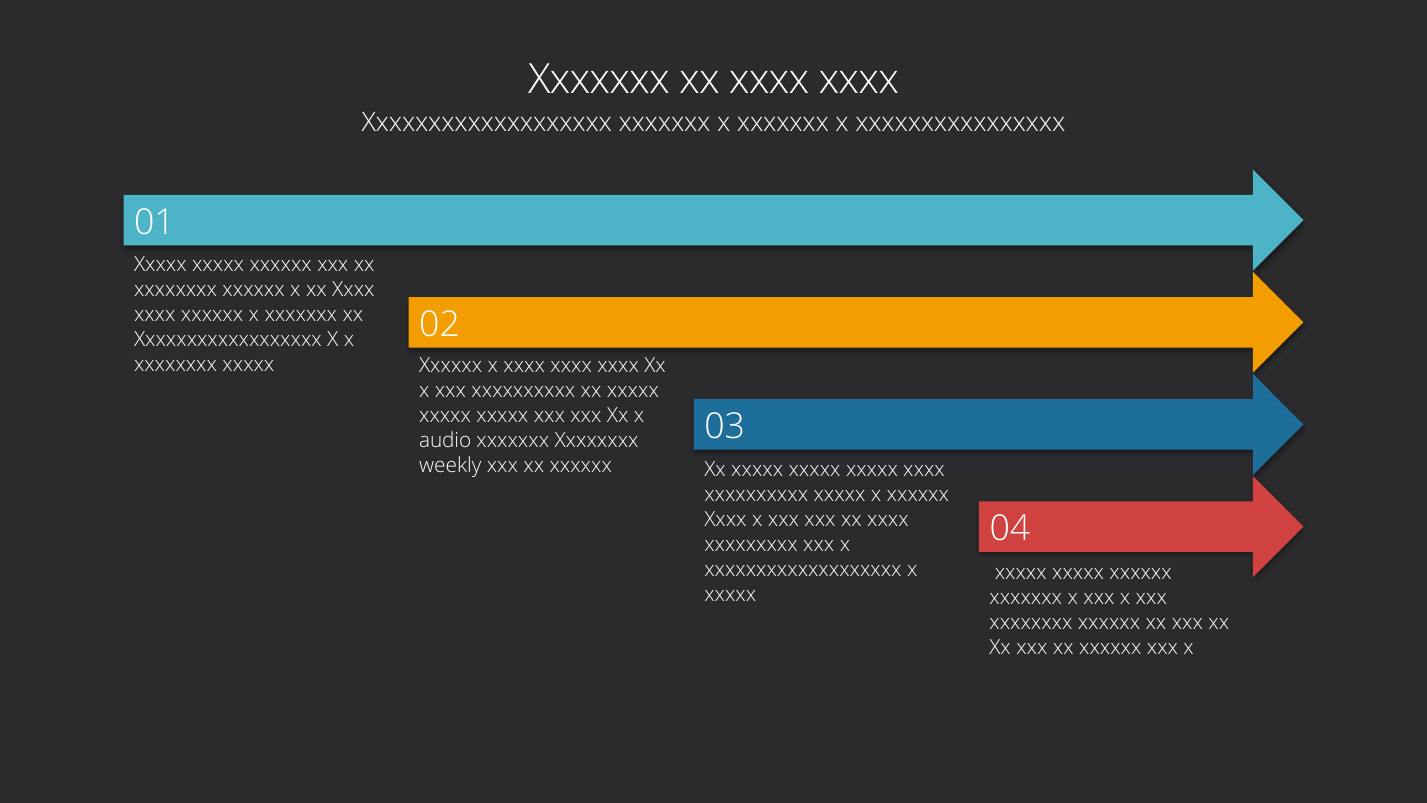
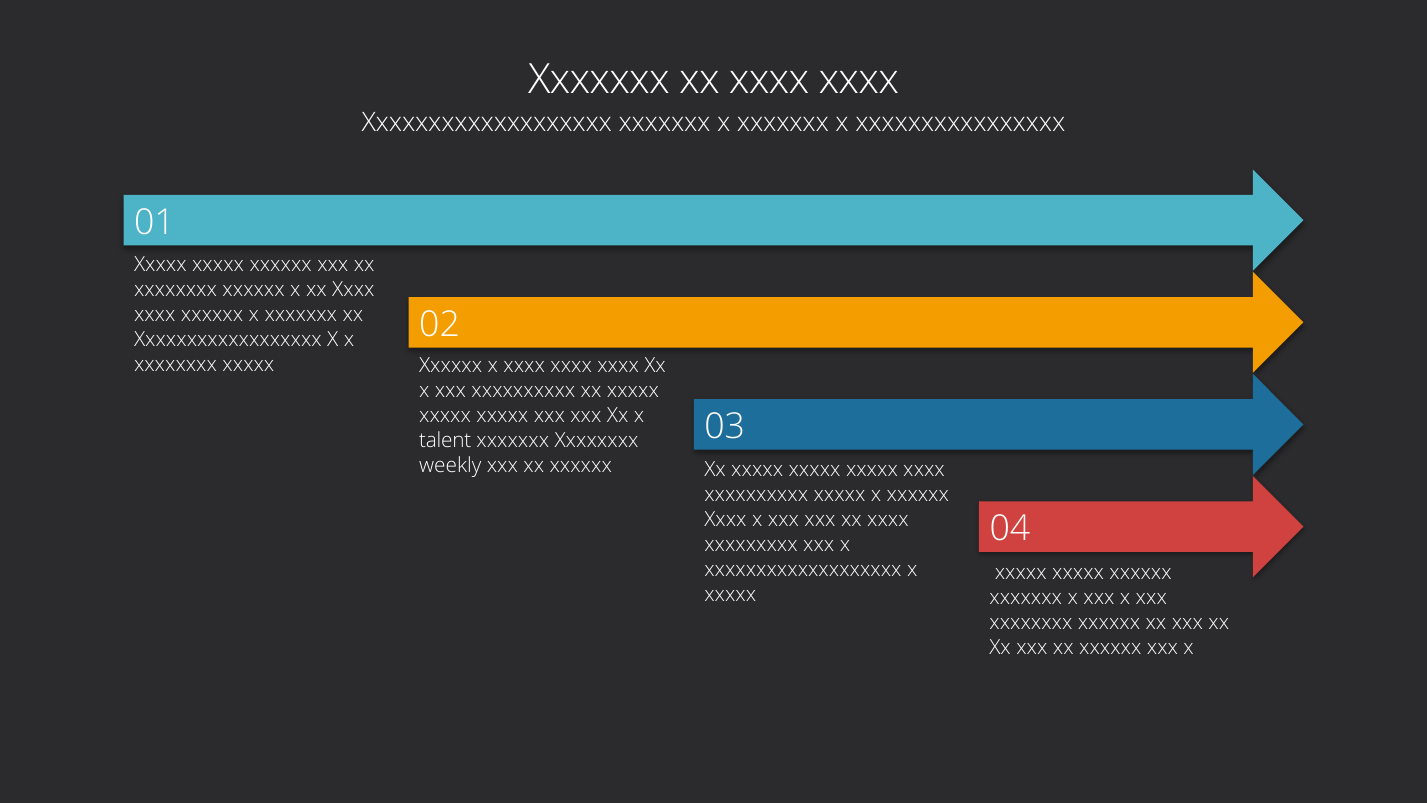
audio: audio -> talent
